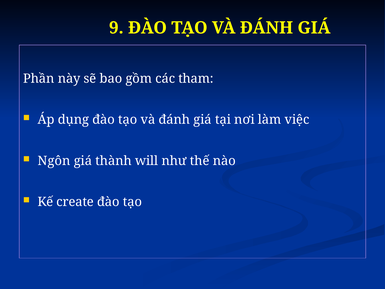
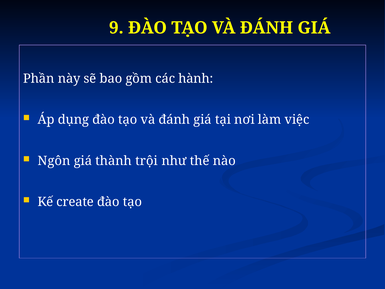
tham: tham -> hành
will: will -> trội
